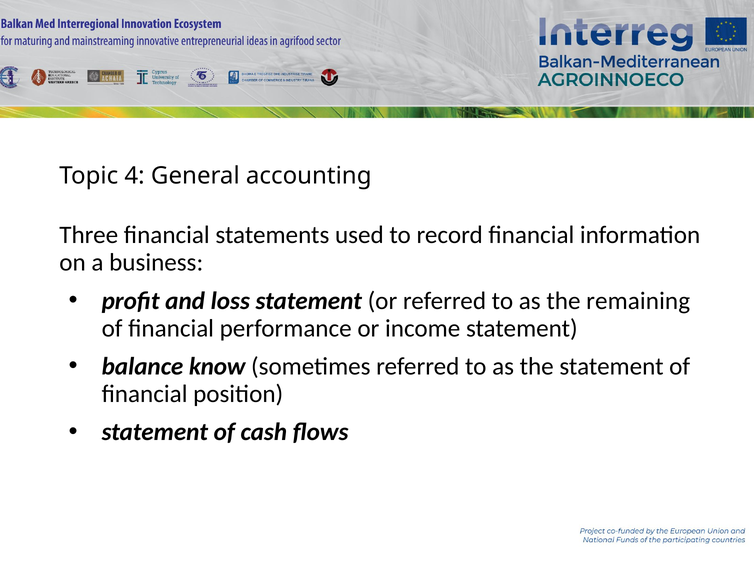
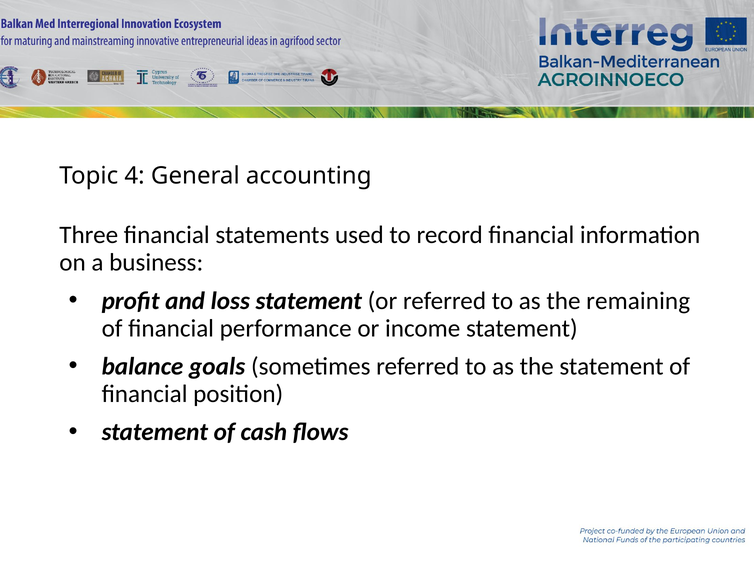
know: know -> goals
